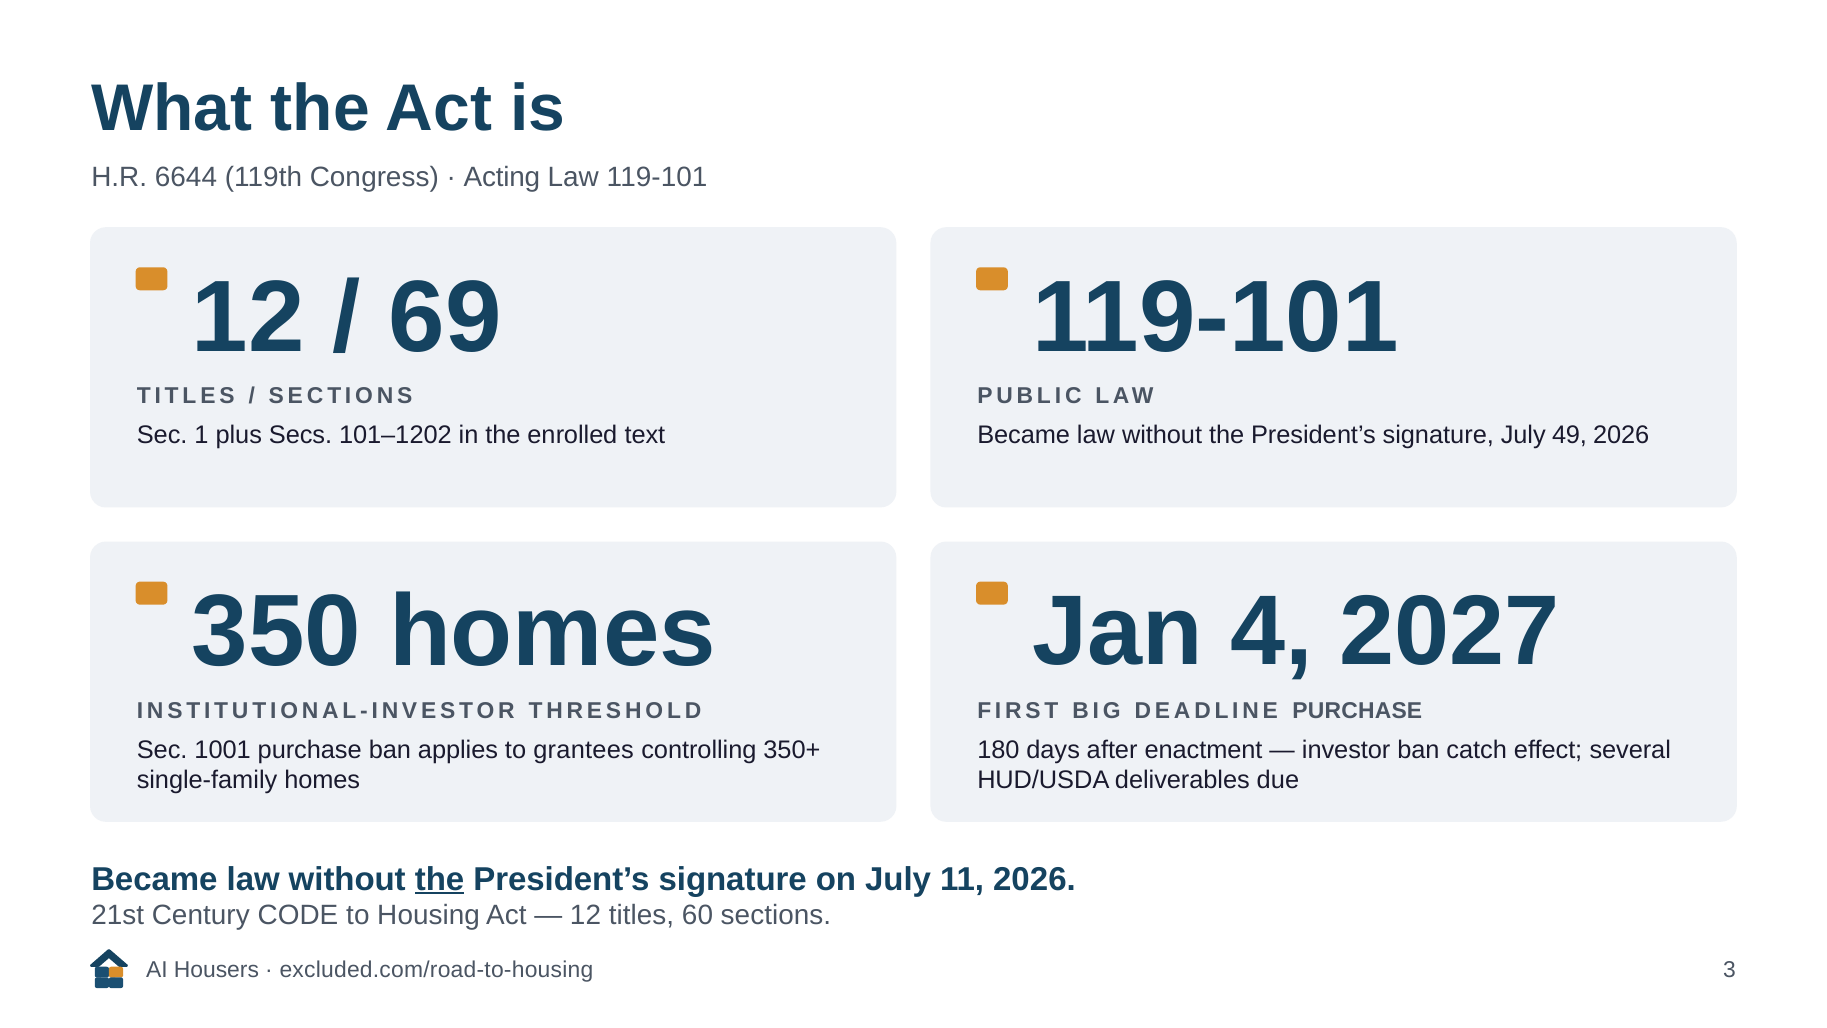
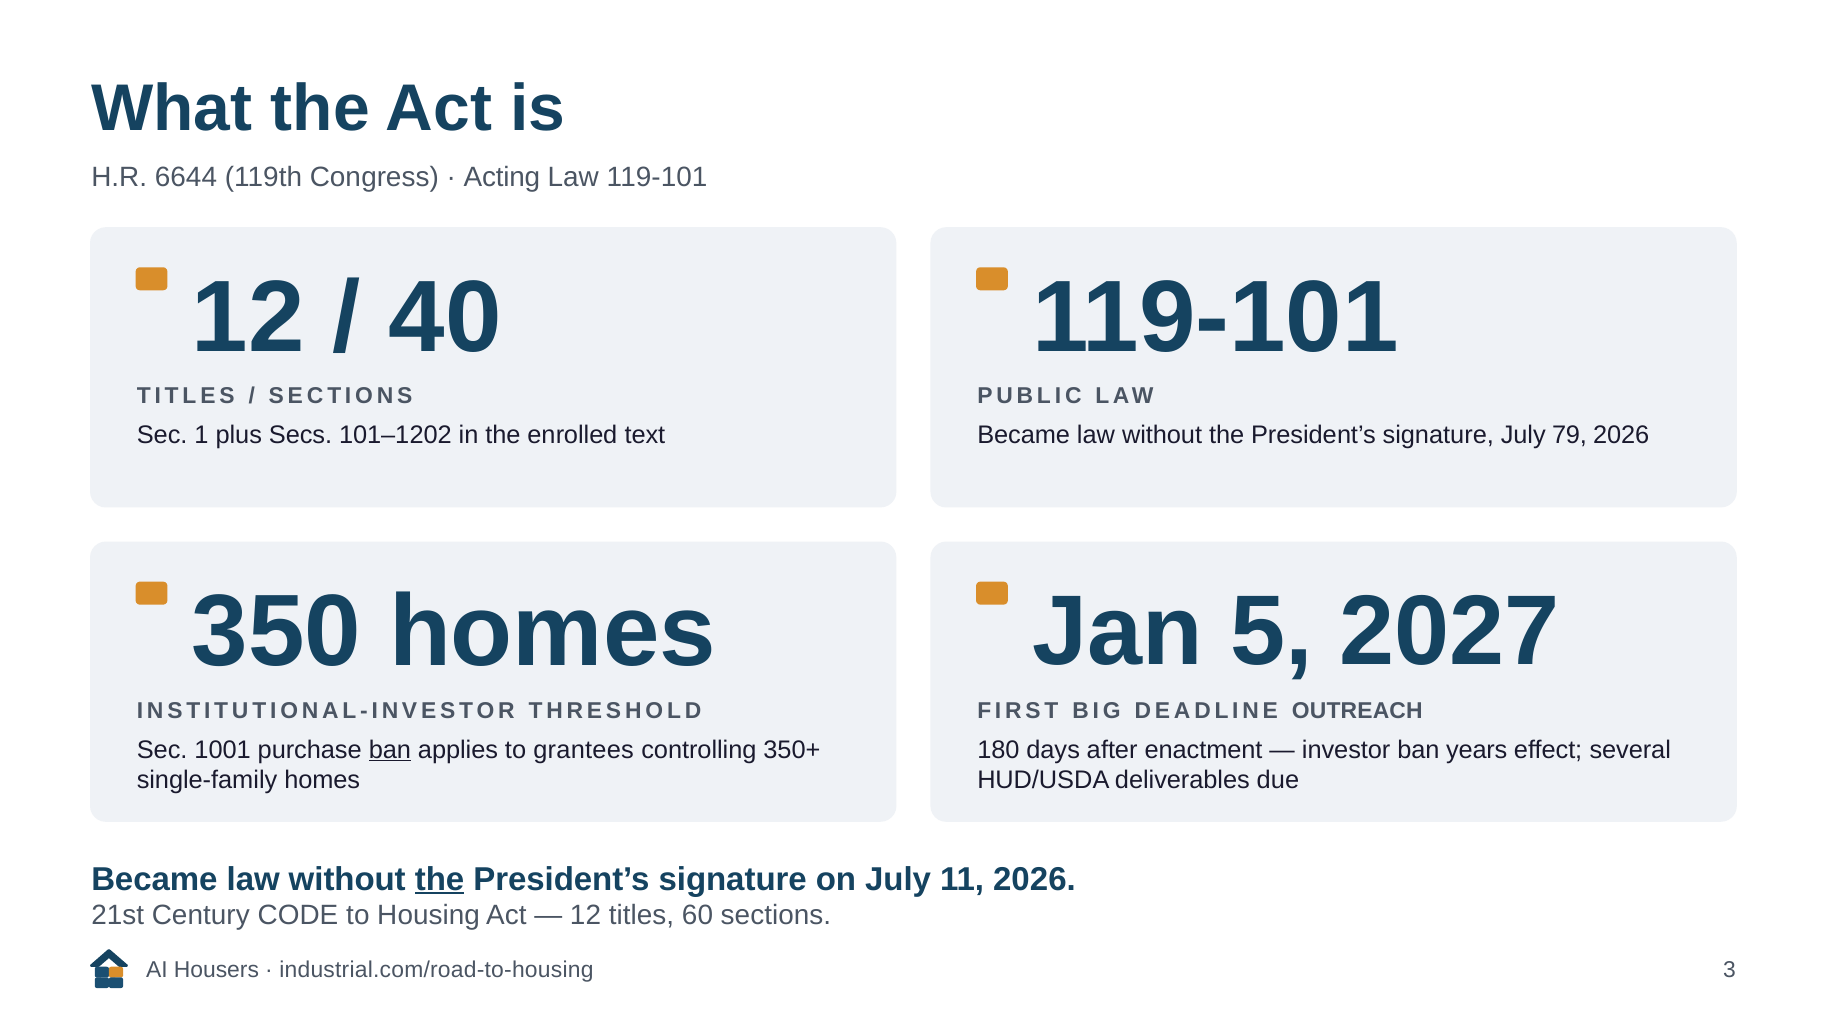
69: 69 -> 40
49: 49 -> 79
4: 4 -> 5
DEADLINE PURCHASE: PURCHASE -> OUTREACH
ban at (390, 750) underline: none -> present
catch: catch -> years
excluded.com/road-to-housing: excluded.com/road-to-housing -> industrial.com/road-to-housing
